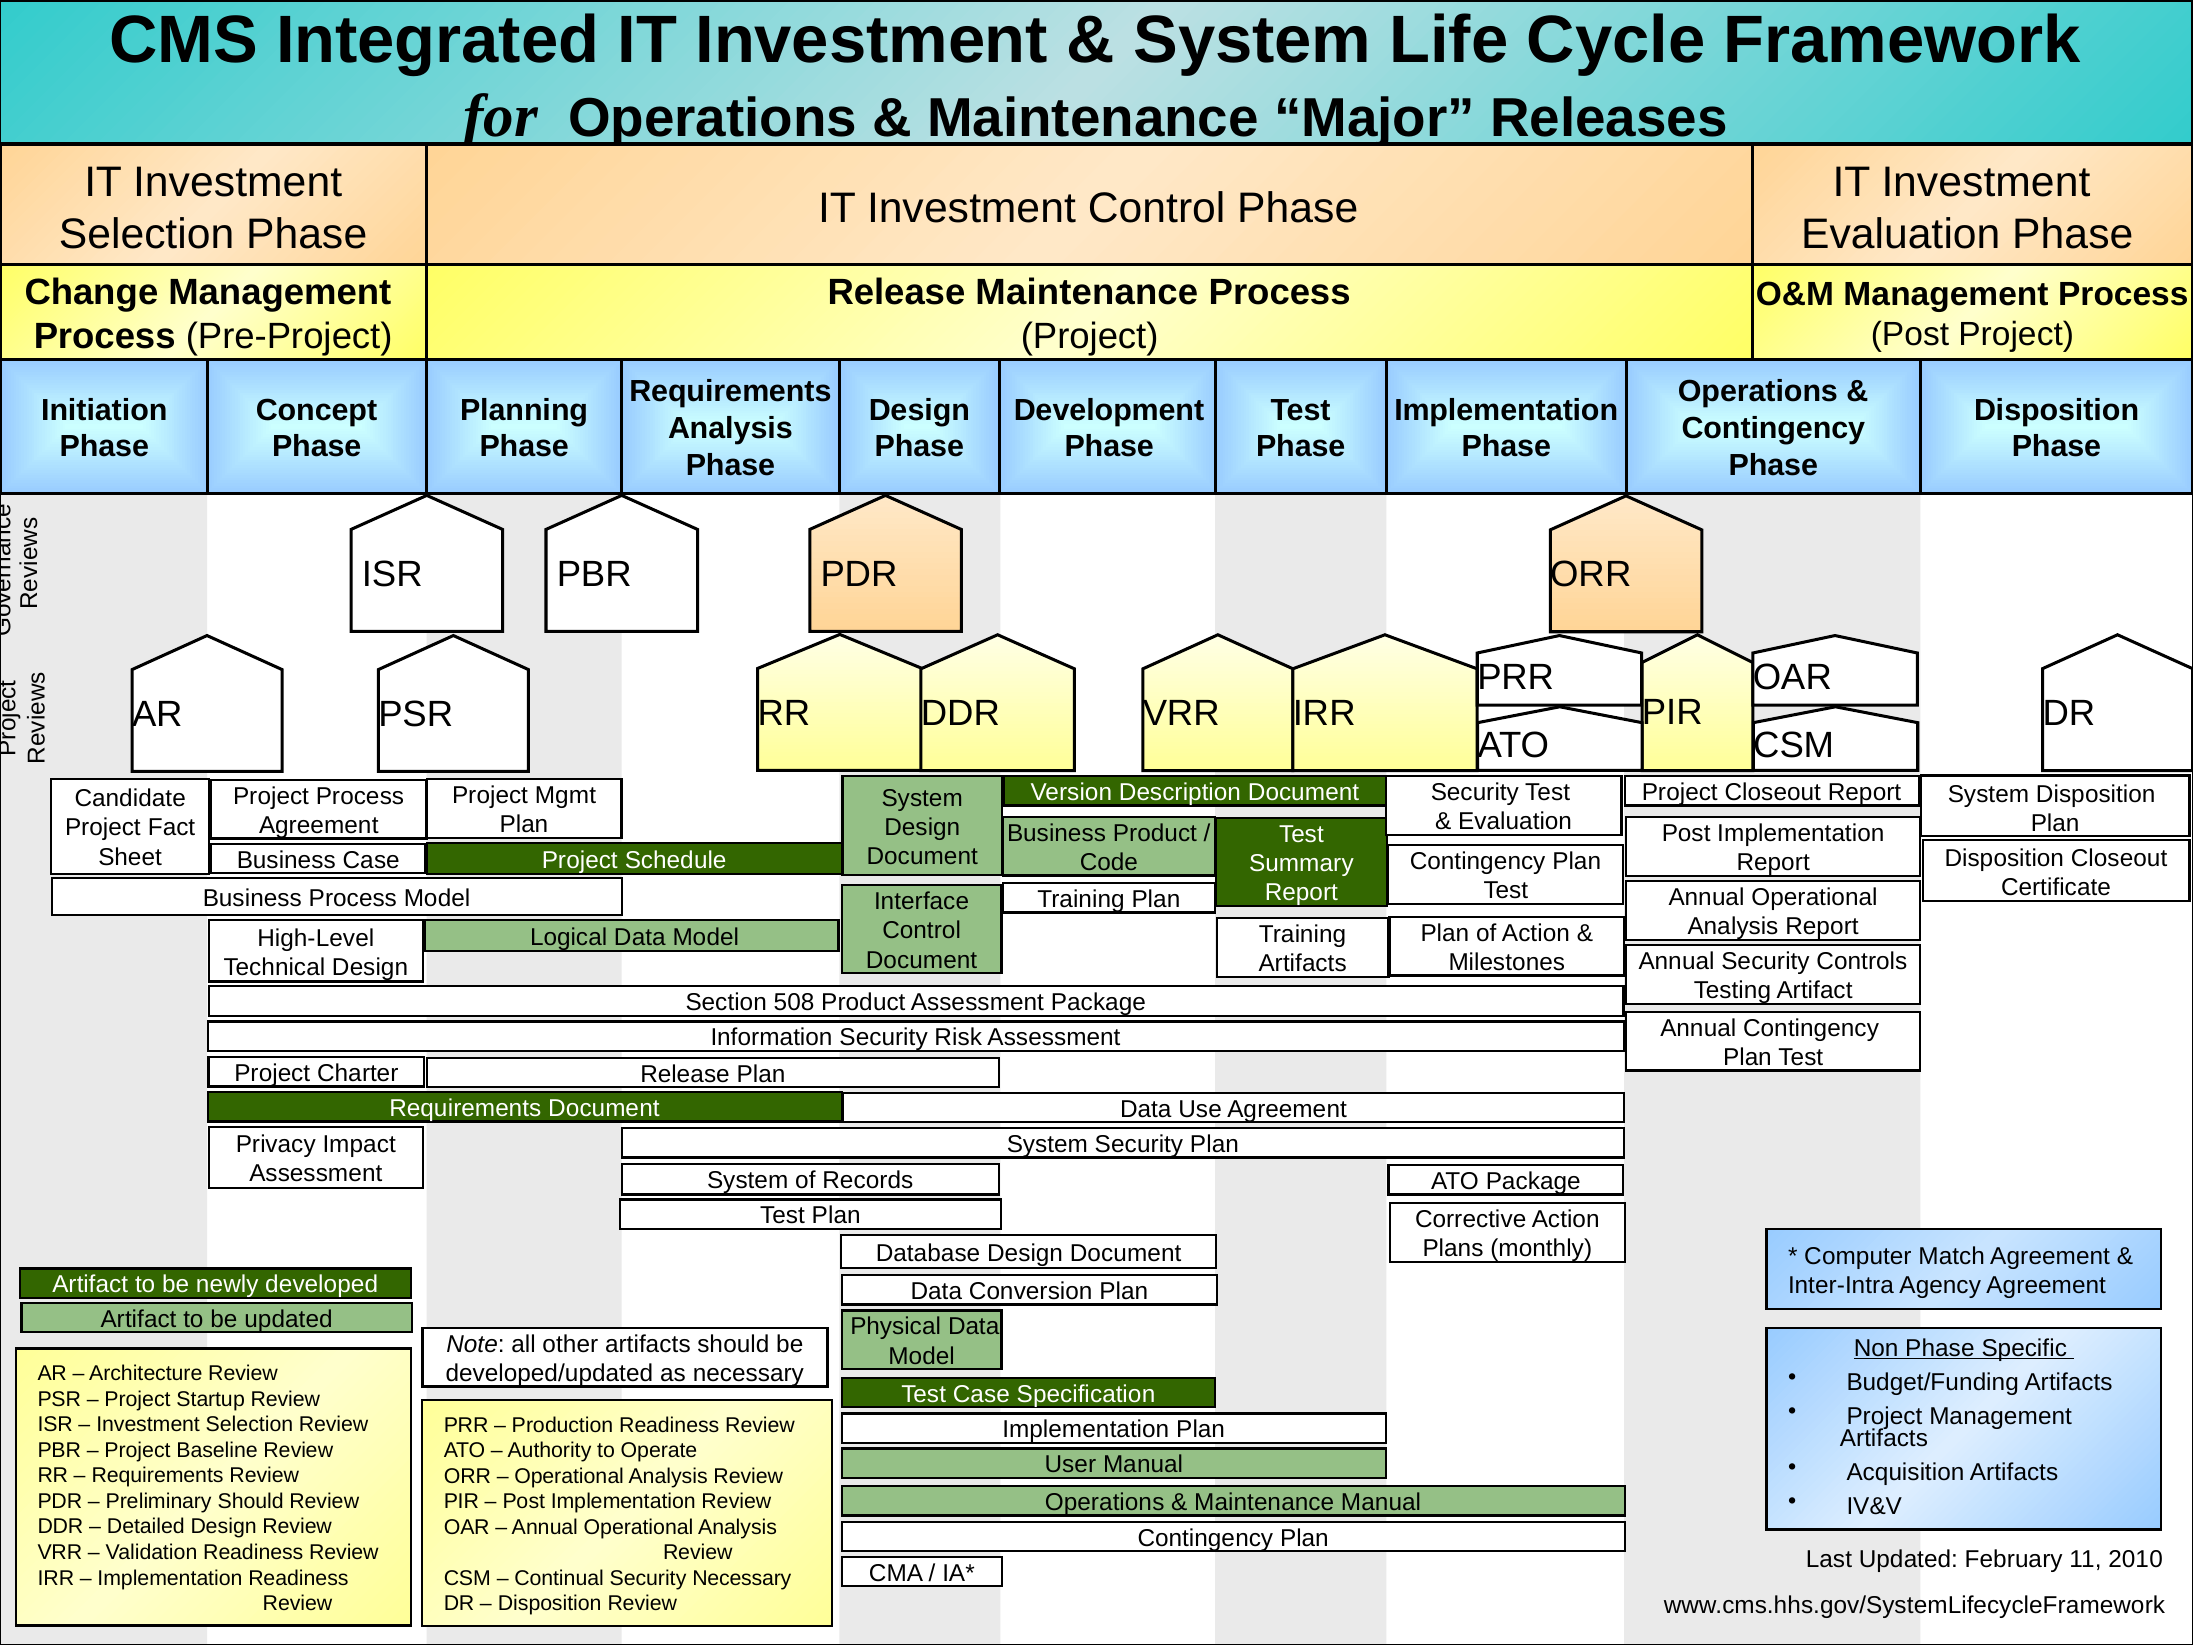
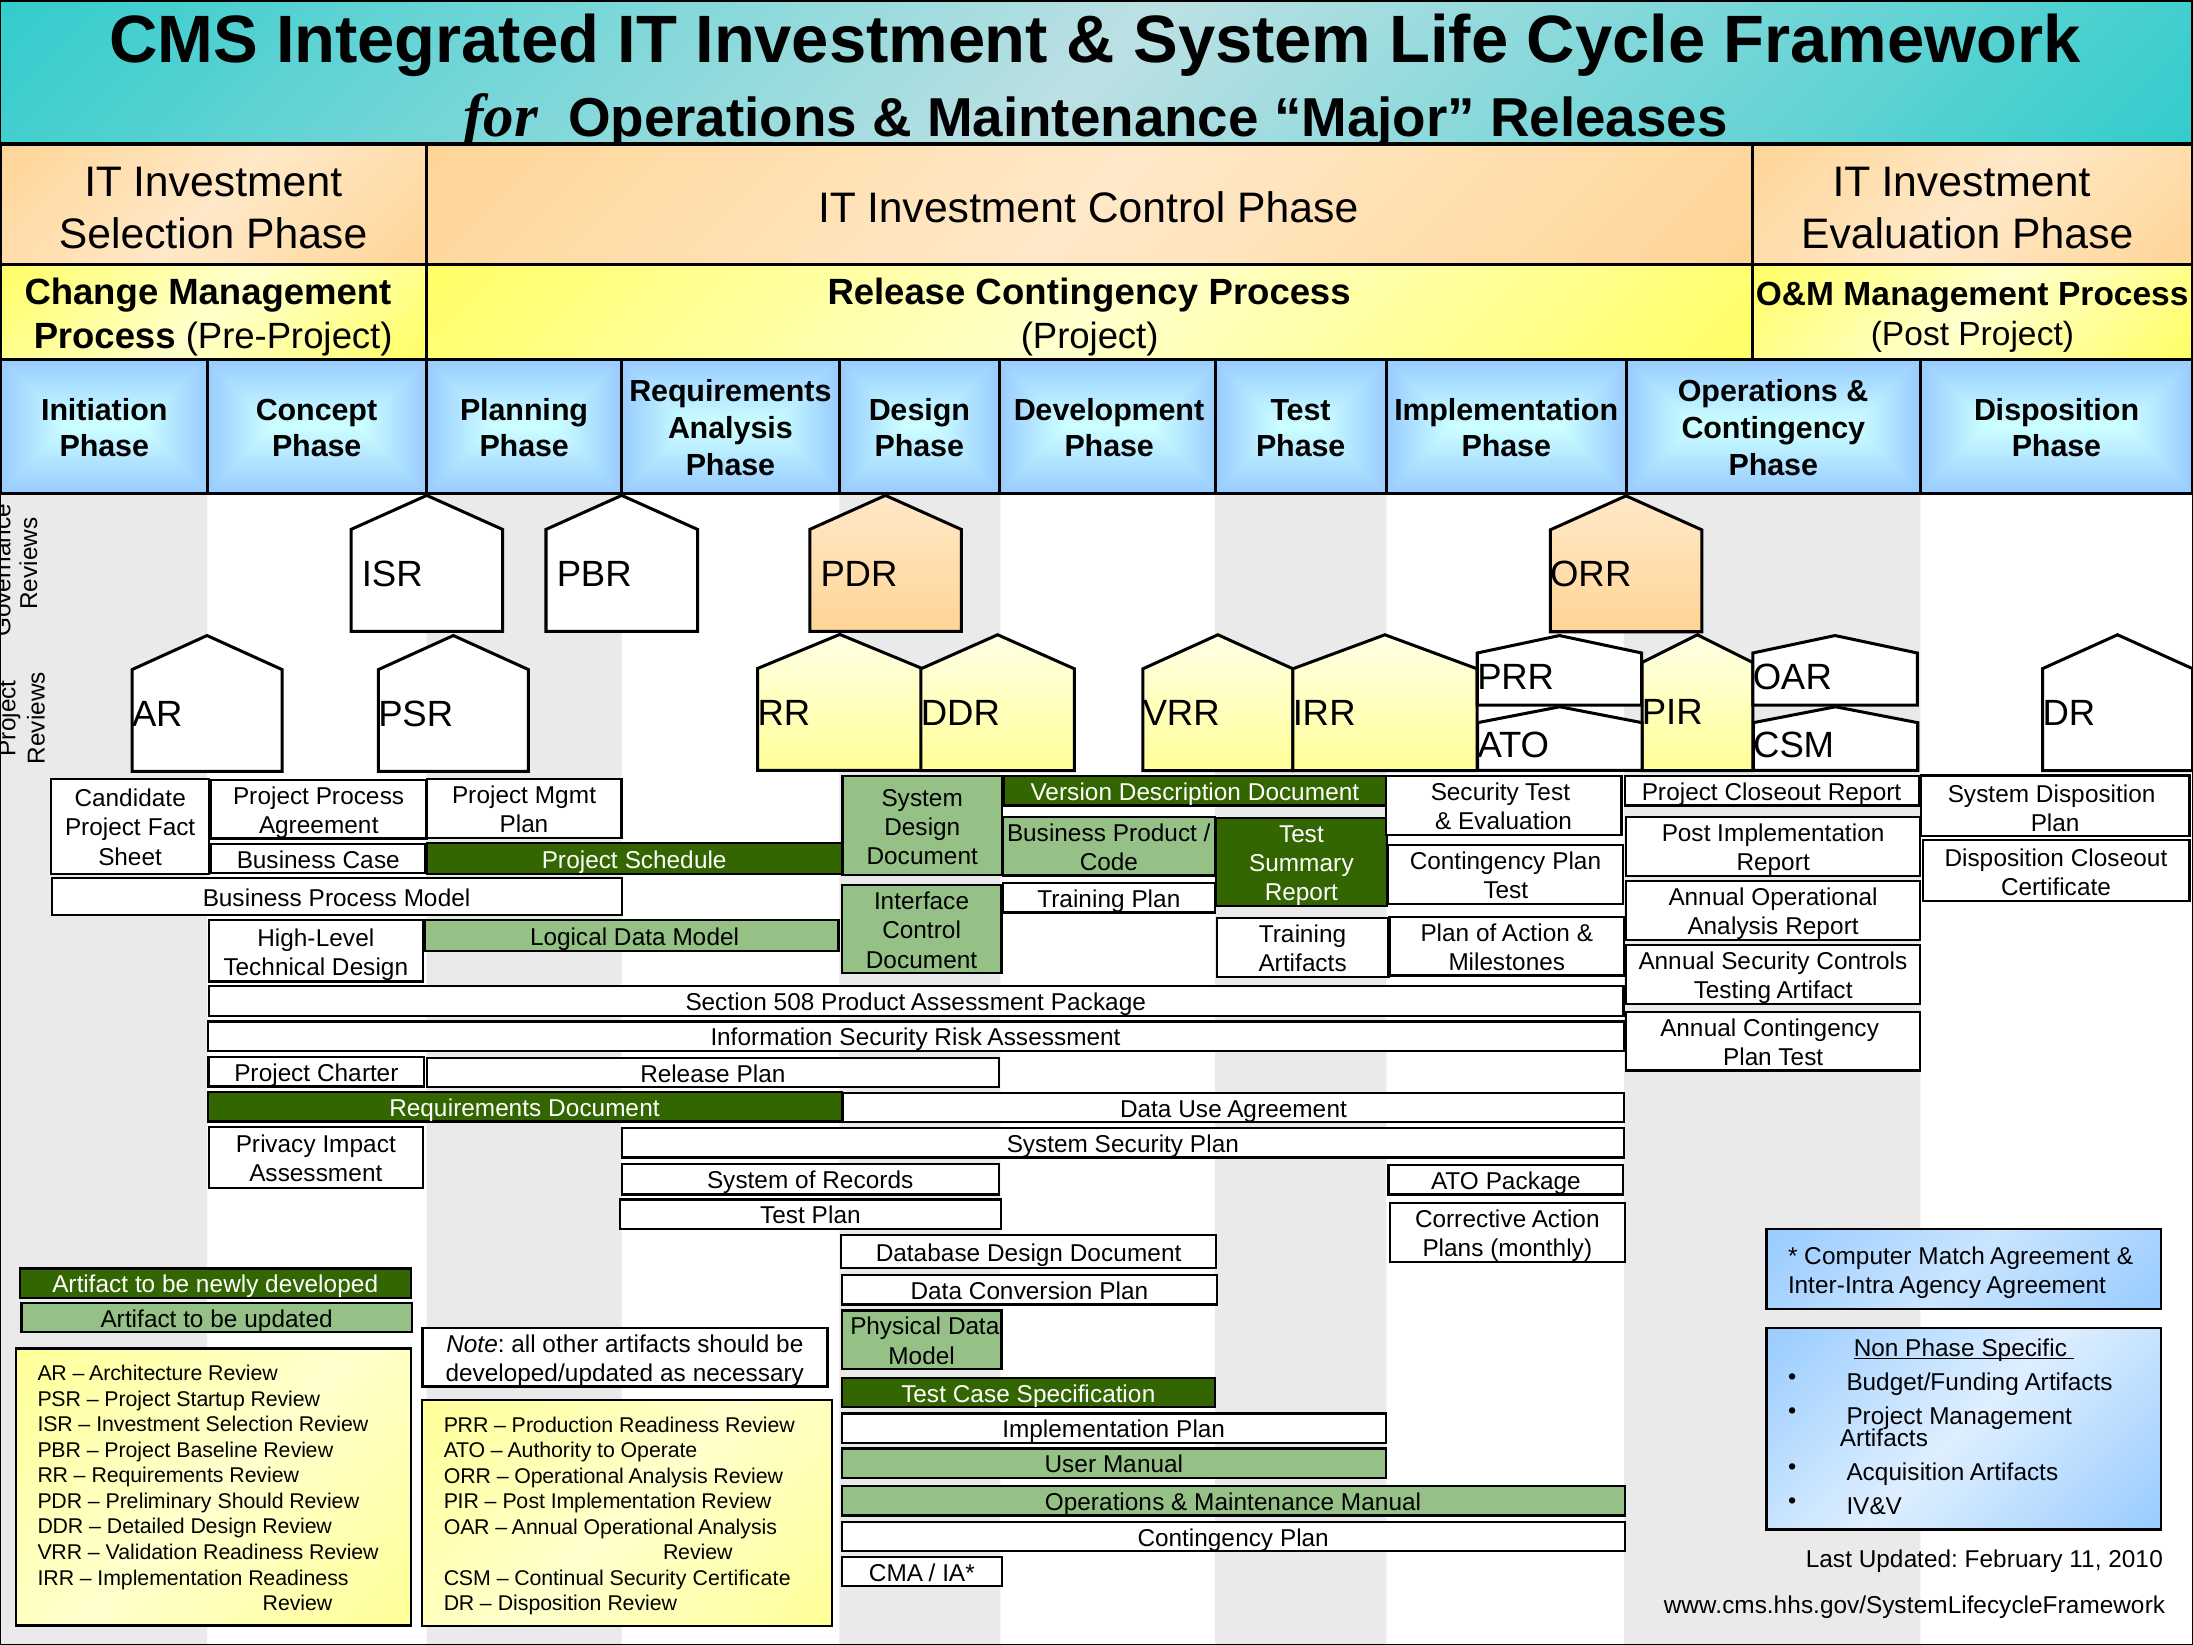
Release Maintenance: Maintenance -> Contingency
Security Necessary: Necessary -> Certificate
